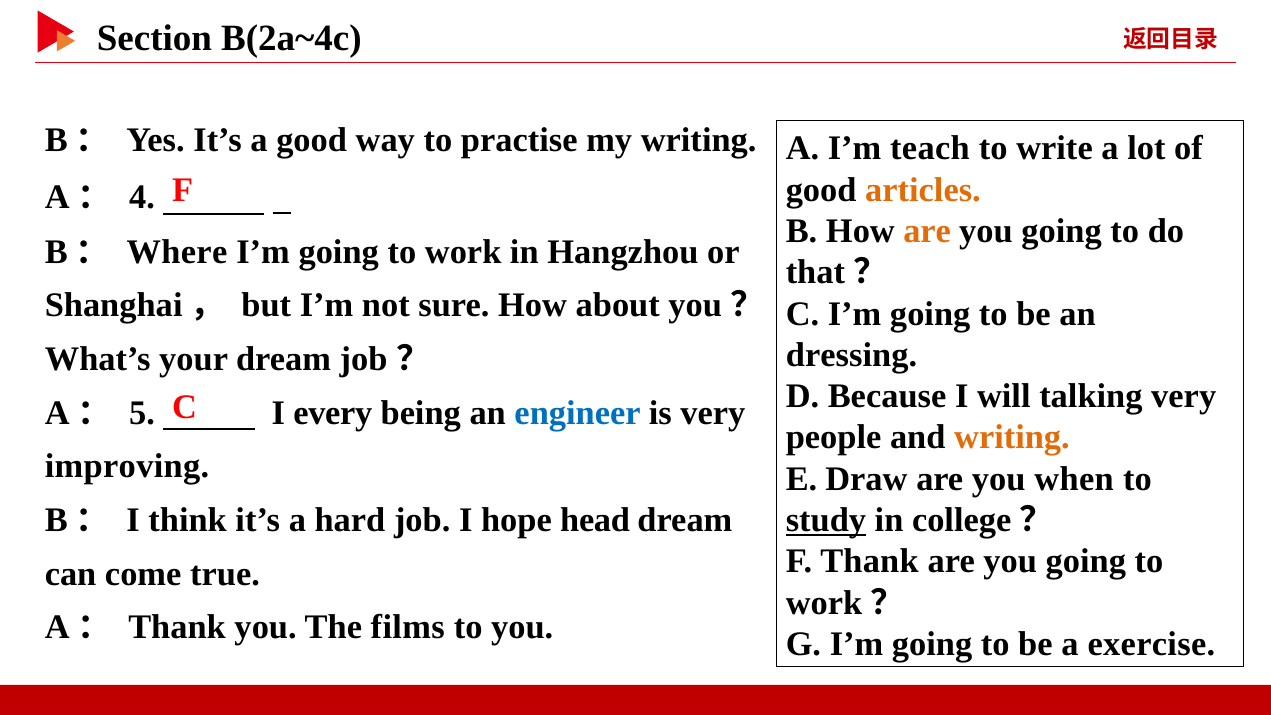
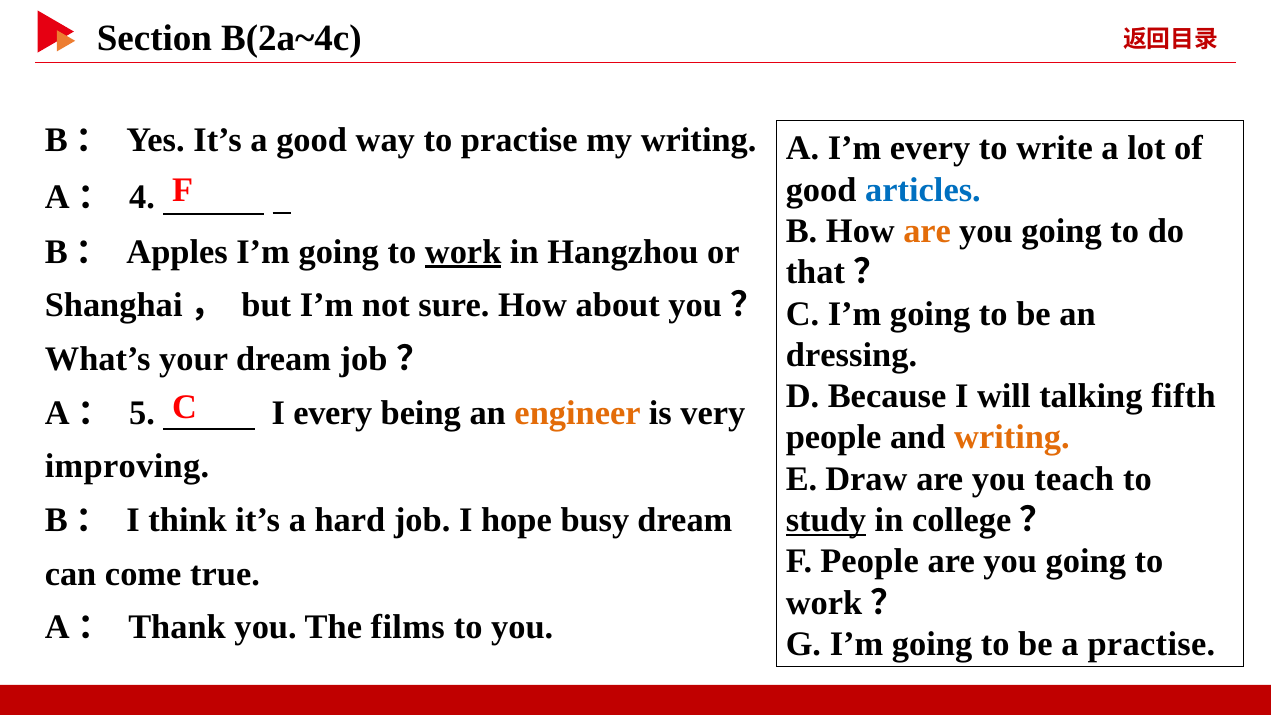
I’m teach: teach -> every
articles colour: orange -> blue
Where: Where -> Apples
work underline: none -> present
talking very: very -> fifth
engineer colour: blue -> orange
when: when -> teach
head: head -> busy
F Thank: Thank -> People
a exercise: exercise -> practise
